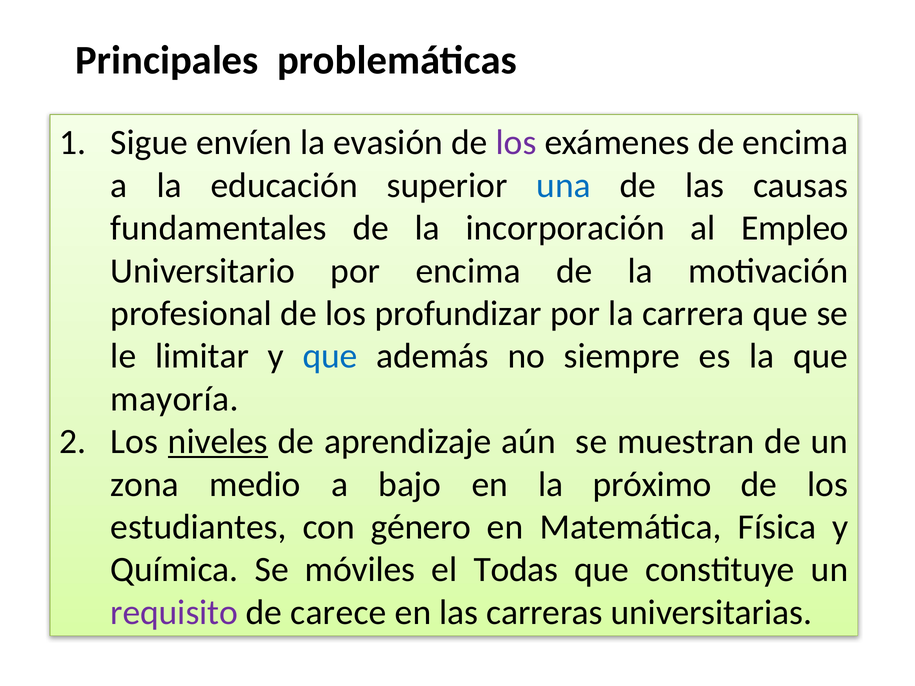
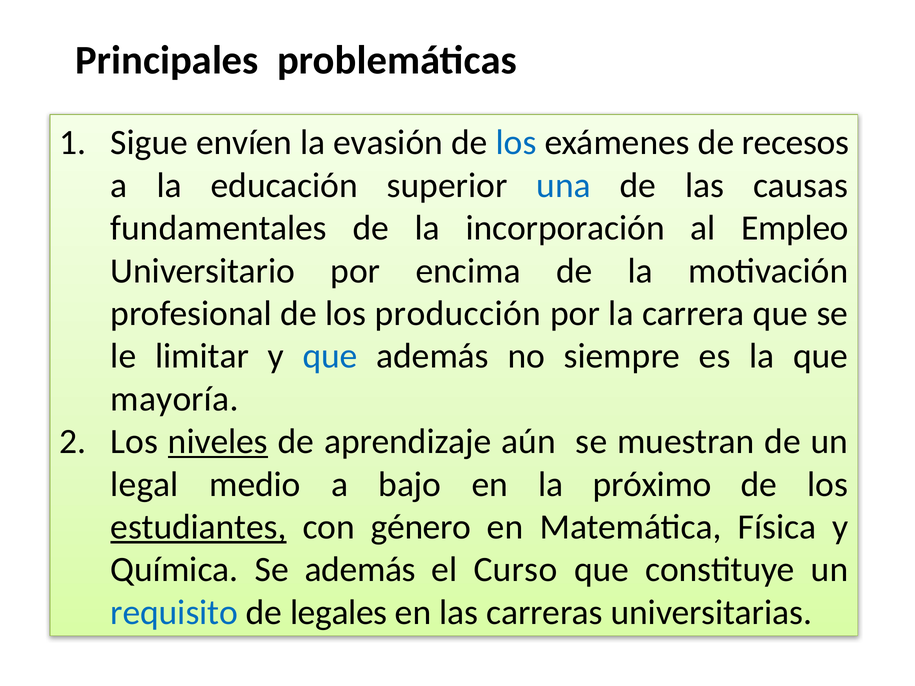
los at (516, 143) colour: purple -> blue
de encima: encima -> recesos
profundizar: profundizar -> producción
zona: zona -> legal
estudiantes underline: none -> present
Se móviles: móviles -> además
Todas: Todas -> Curso
requisito colour: purple -> blue
carece: carece -> legales
